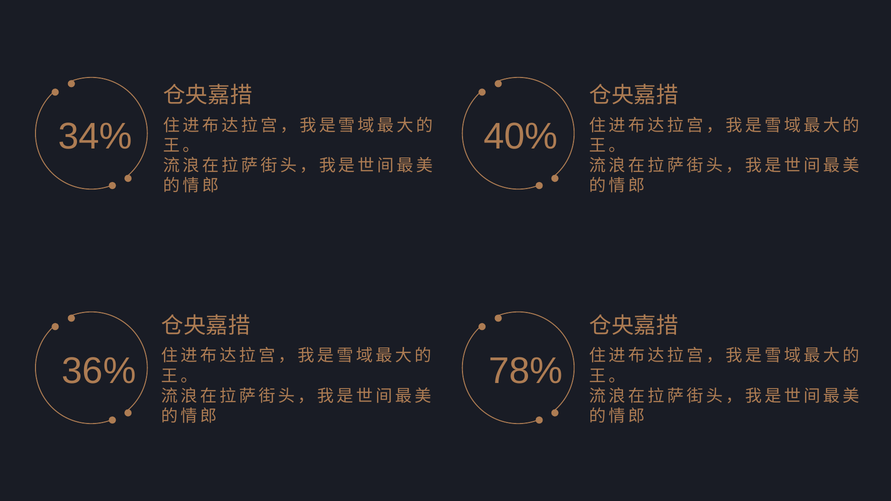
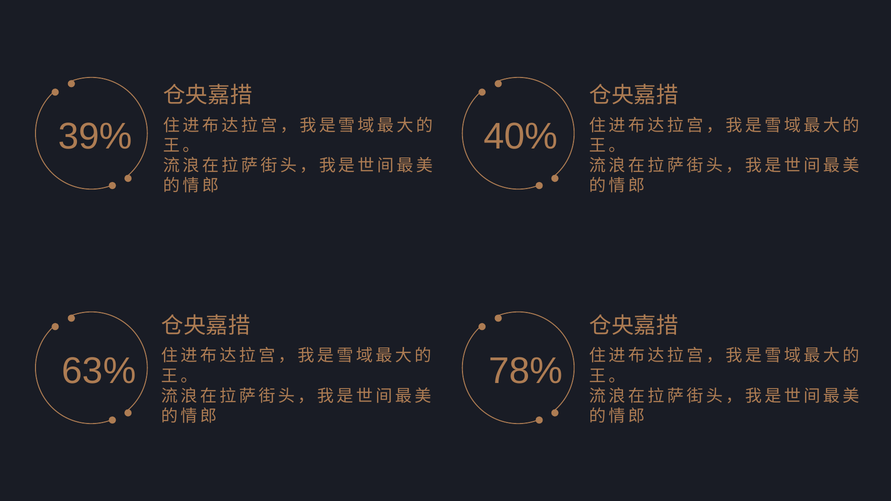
34%: 34% -> 39%
36%: 36% -> 63%
